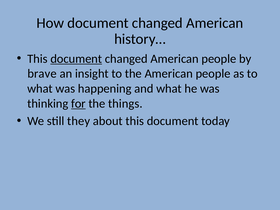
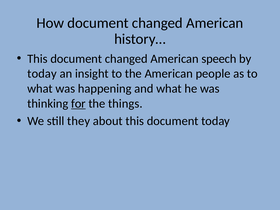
document at (76, 59) underline: present -> none
changed American people: people -> speech
brave at (42, 74): brave -> today
